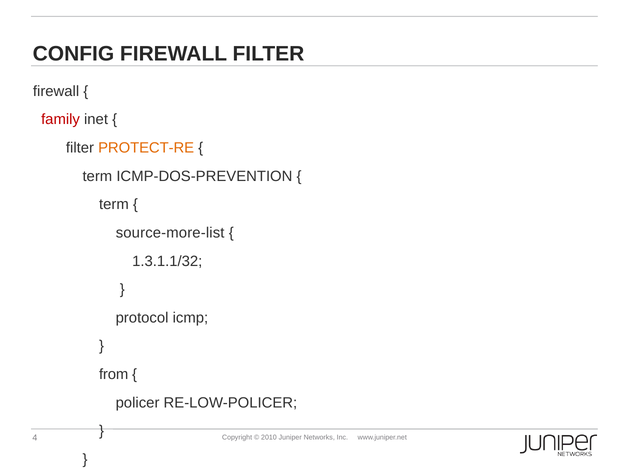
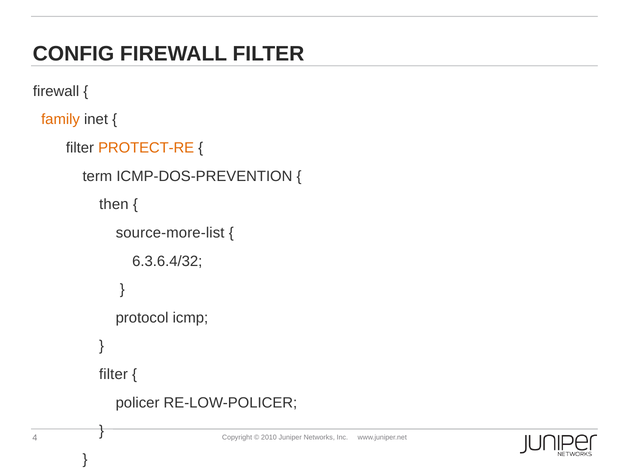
family colour: red -> orange
term at (114, 204): term -> then
1.3.1.1/32: 1.3.1.1/32 -> 6.3.6.4/32
from at (114, 374): from -> filter
